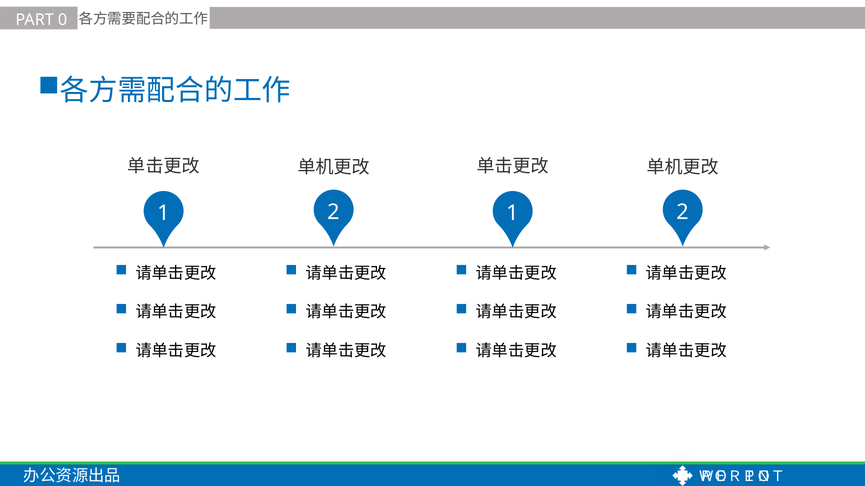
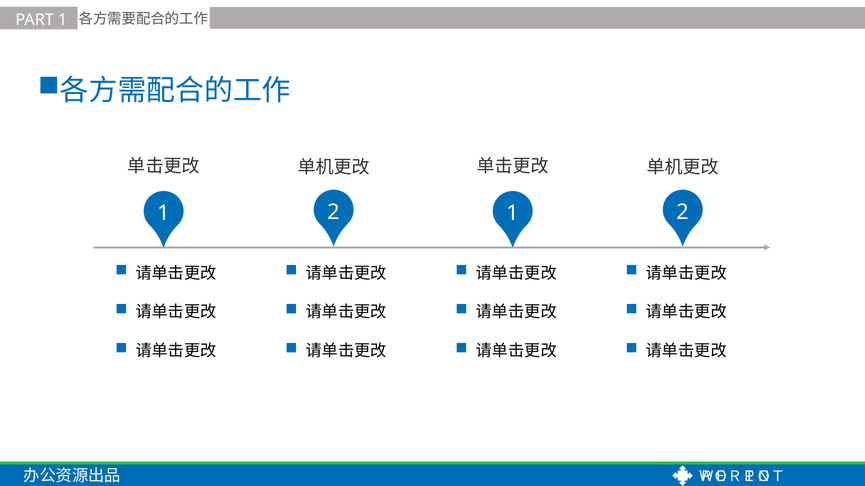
PART 0: 0 -> 1
